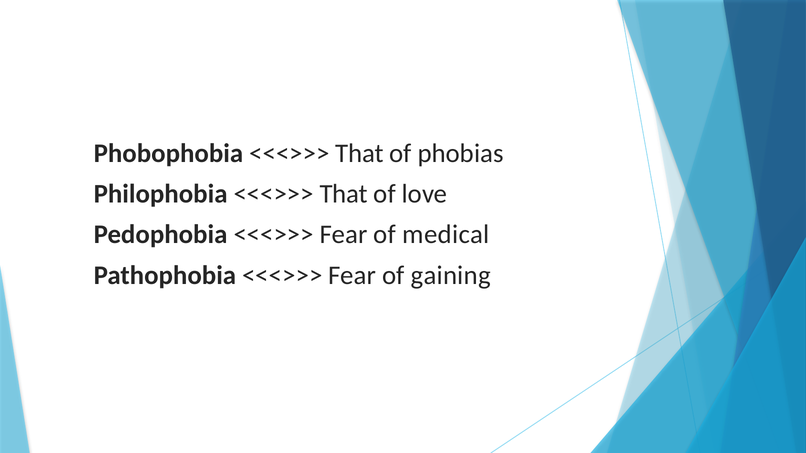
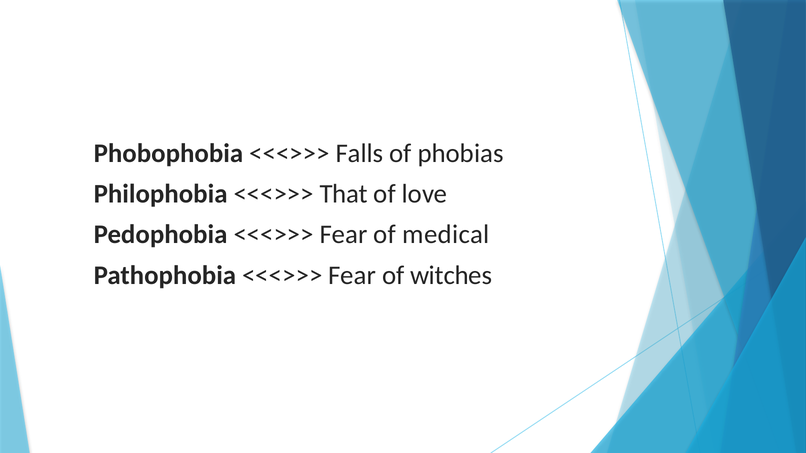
That at (360, 154): That -> Falls
gaining: gaining -> witches
